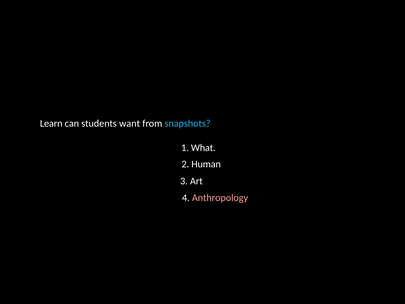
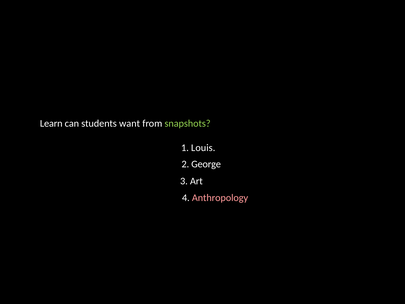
snapshots colour: light blue -> light green
What: What -> Louis
Human: Human -> George
